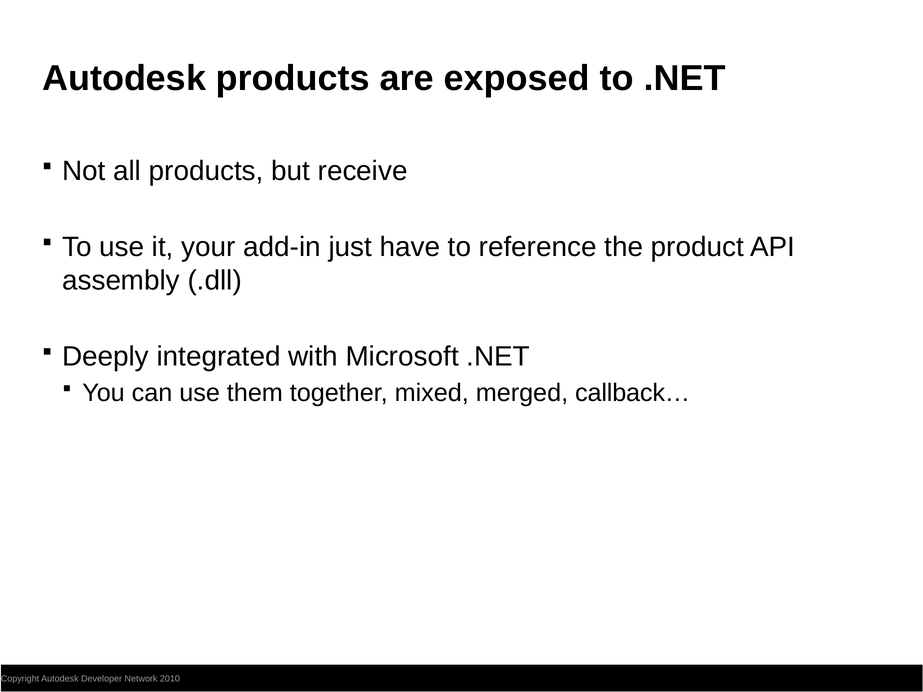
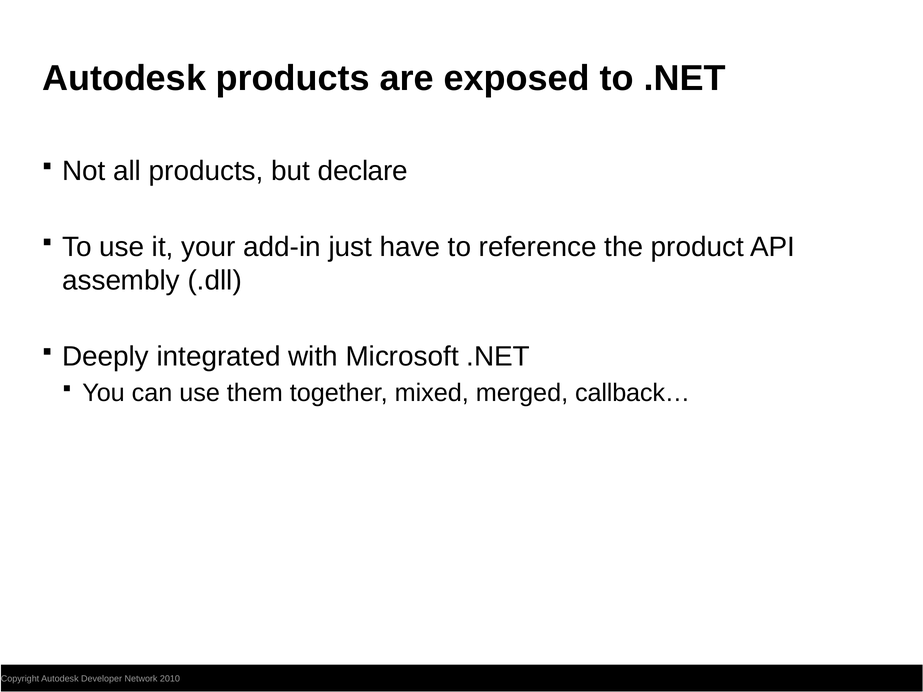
receive: receive -> declare
